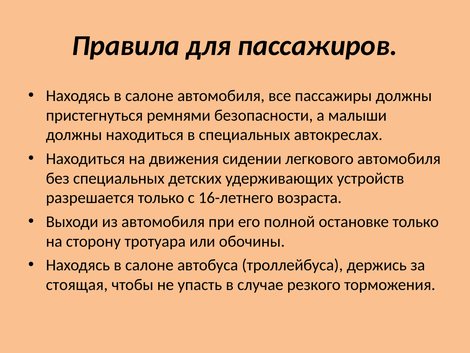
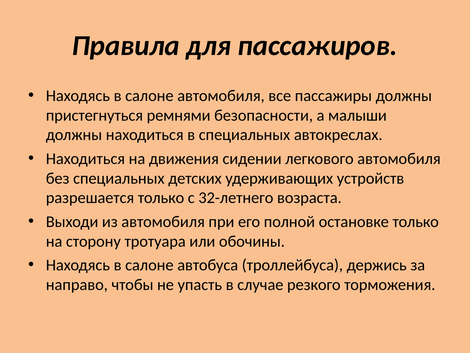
16-летнего: 16-летнего -> 32-летнего
стоящая: стоящая -> направо
